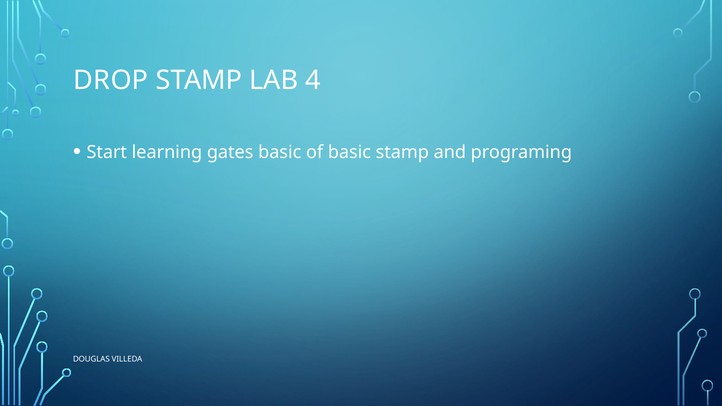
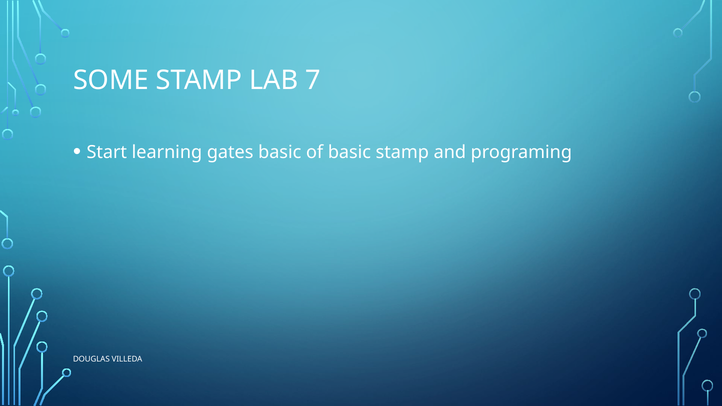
DROP: DROP -> SOME
4: 4 -> 7
